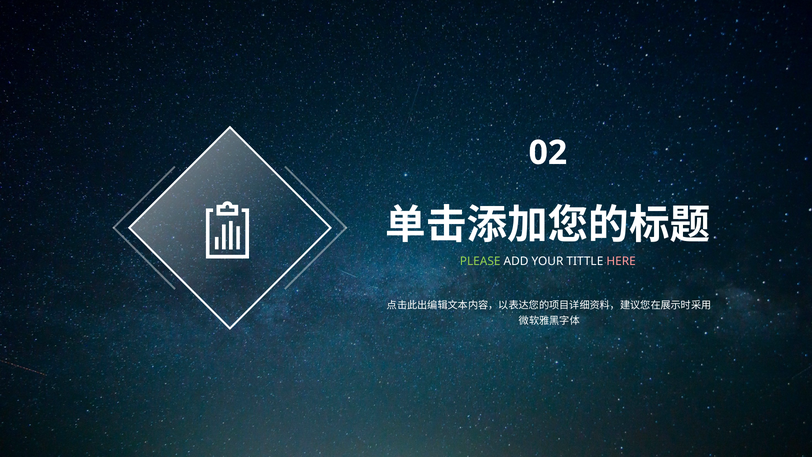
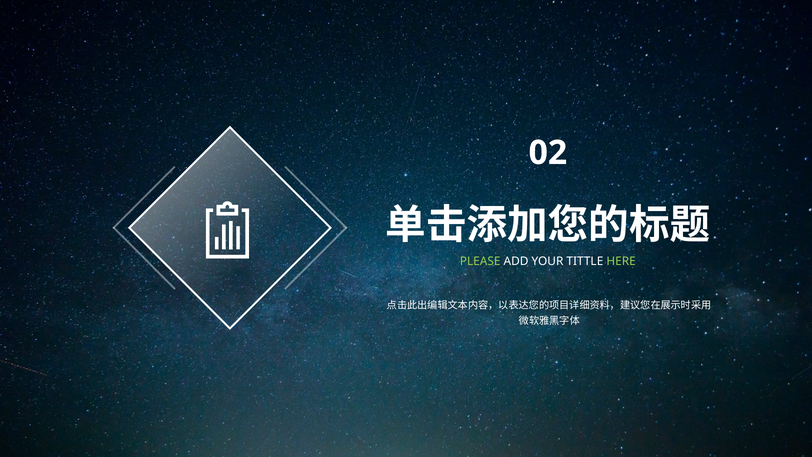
HERE colour: pink -> light green
